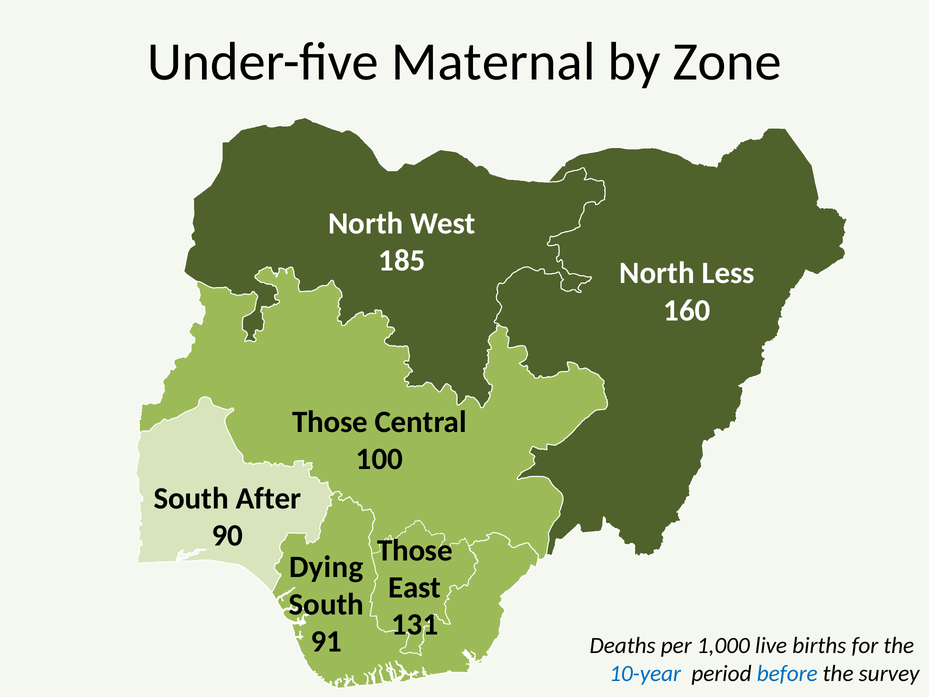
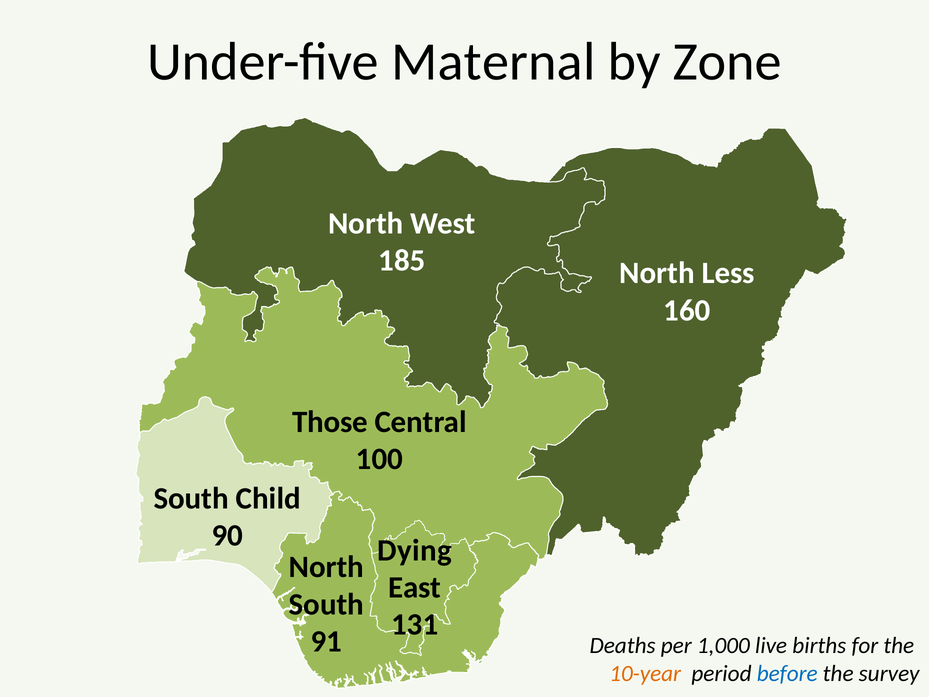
After: After -> Child
90 Those: Those -> Dying
Dying at (326, 567): Dying -> North
10-year colour: blue -> orange
